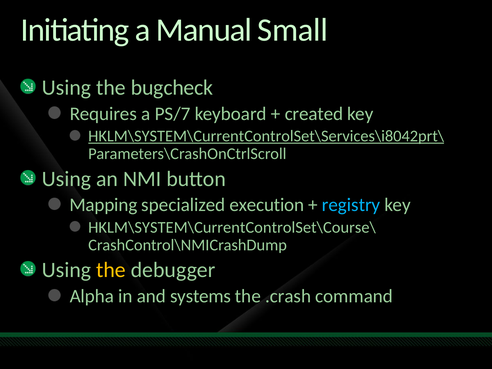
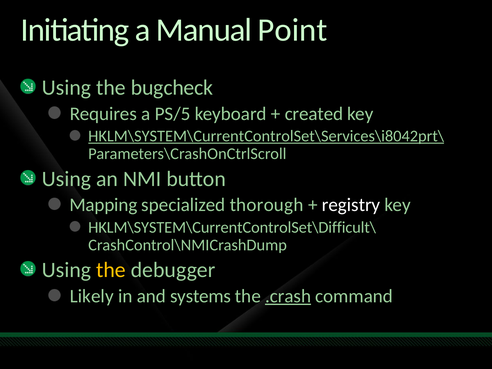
Small: Small -> Point
PS/7: PS/7 -> PS/5
execution: execution -> thorough
registry colour: light blue -> white
HKLM\SYSTEM\CurrentControlSet\Course\: HKLM\SYSTEM\CurrentControlSet\Course\ -> HKLM\SYSTEM\CurrentControlSet\Difficult\
Alpha: Alpha -> Likely
.crash underline: none -> present
